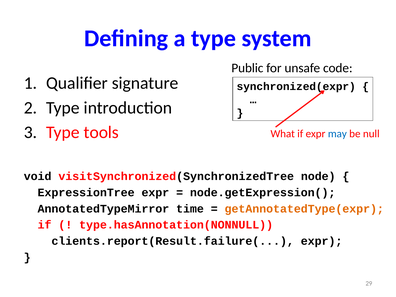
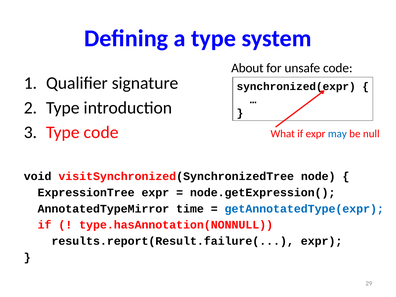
Public: Public -> About
Type tools: tools -> code
getAnnotatedType(expr colour: orange -> blue
clients.report(Result.failure(: clients.report(Result.failure( -> results.report(Result.failure(
